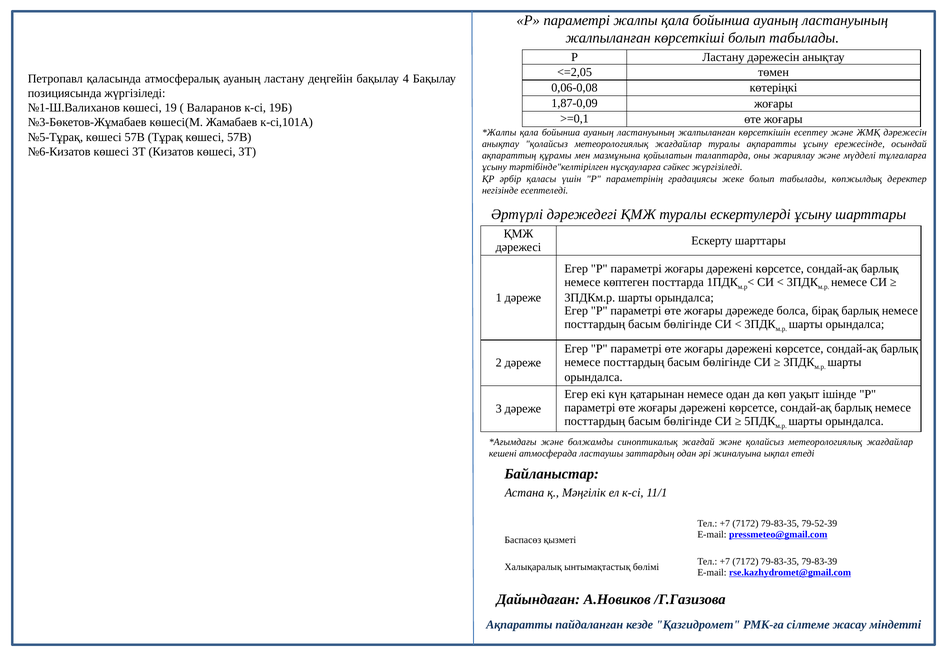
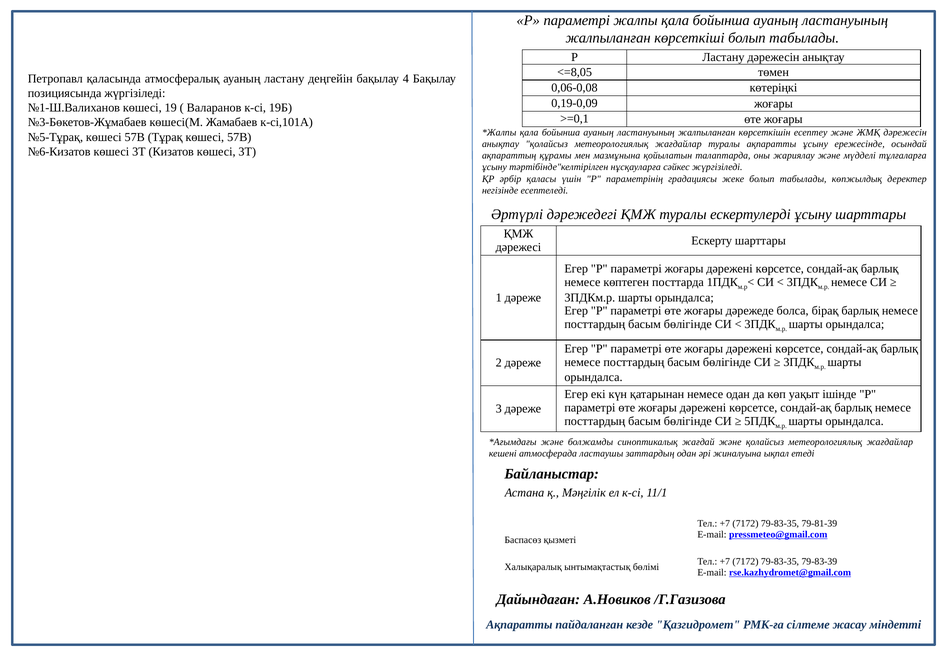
<=2,05: <=2,05 -> <=8,05
1,87-0,09: 1,87-0,09 -> 0,19-0,09
79-52-39: 79-52-39 -> 79-81-39
